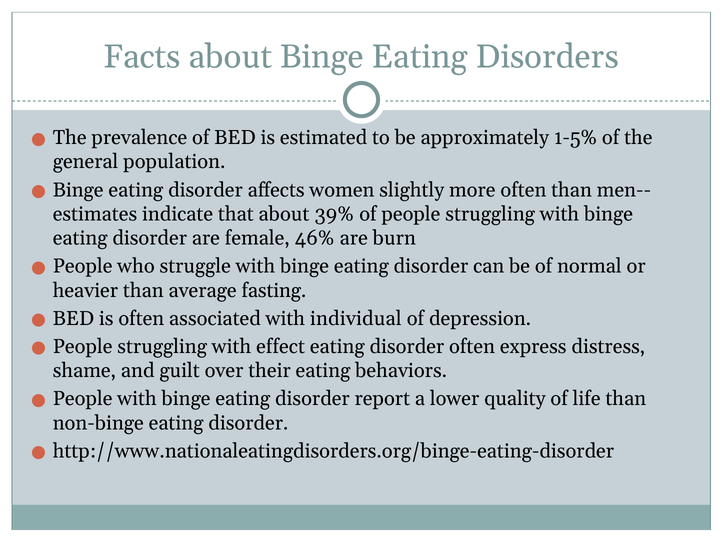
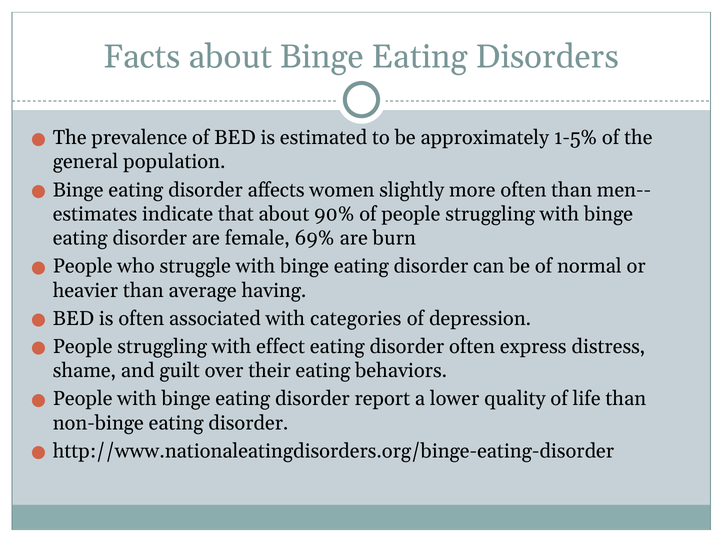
39%: 39% -> 90%
46%: 46% -> 69%
fasting: fasting -> having
individual: individual -> categories
